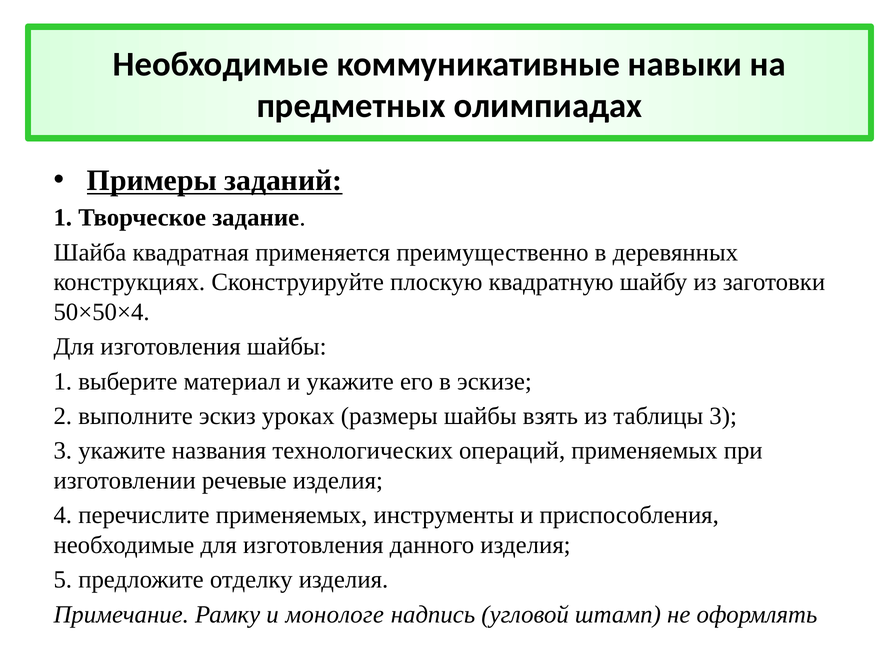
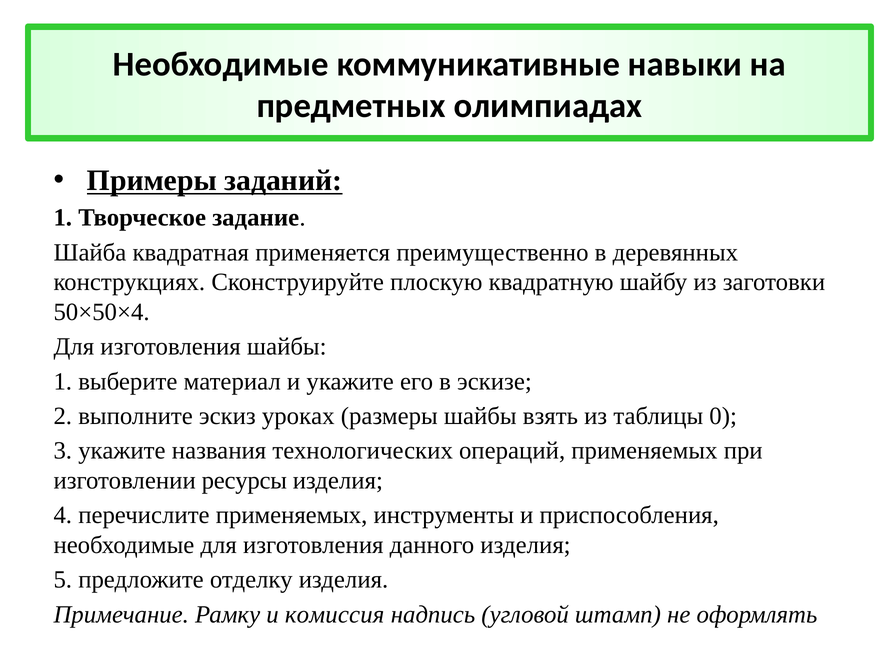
таблицы 3: 3 -> 0
речевые: речевые -> ресурсы
монологе: монологе -> комиссия
